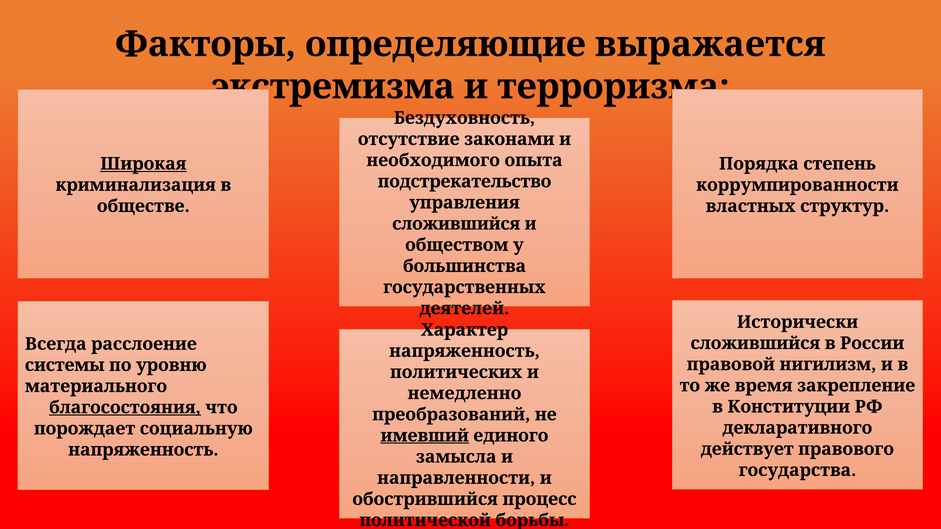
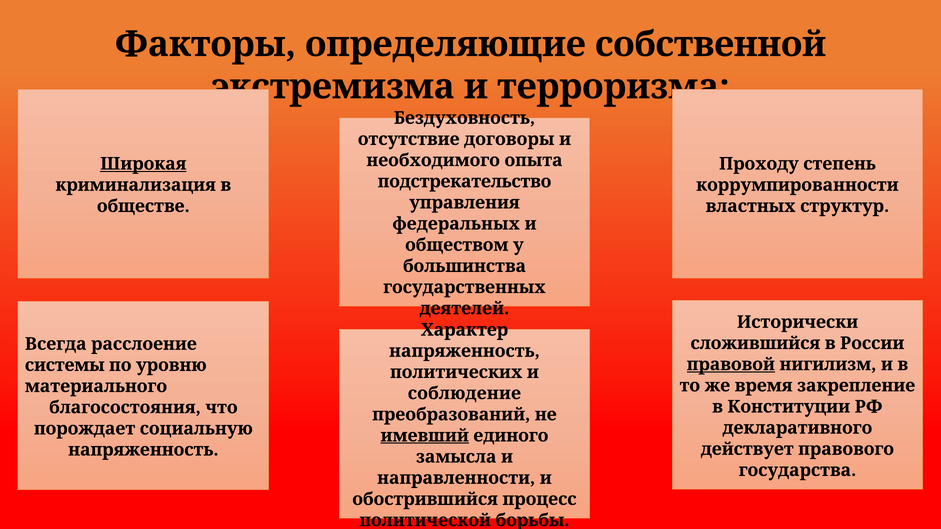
выражается: выражается -> собственной
законами: законами -> договоры
Порядка: Порядка -> Проходу
сложившийся at (456, 224): сложившийся -> федеральных
правовой underline: none -> present
немедленно: немедленно -> соблюдение
благосостояния underline: present -> none
